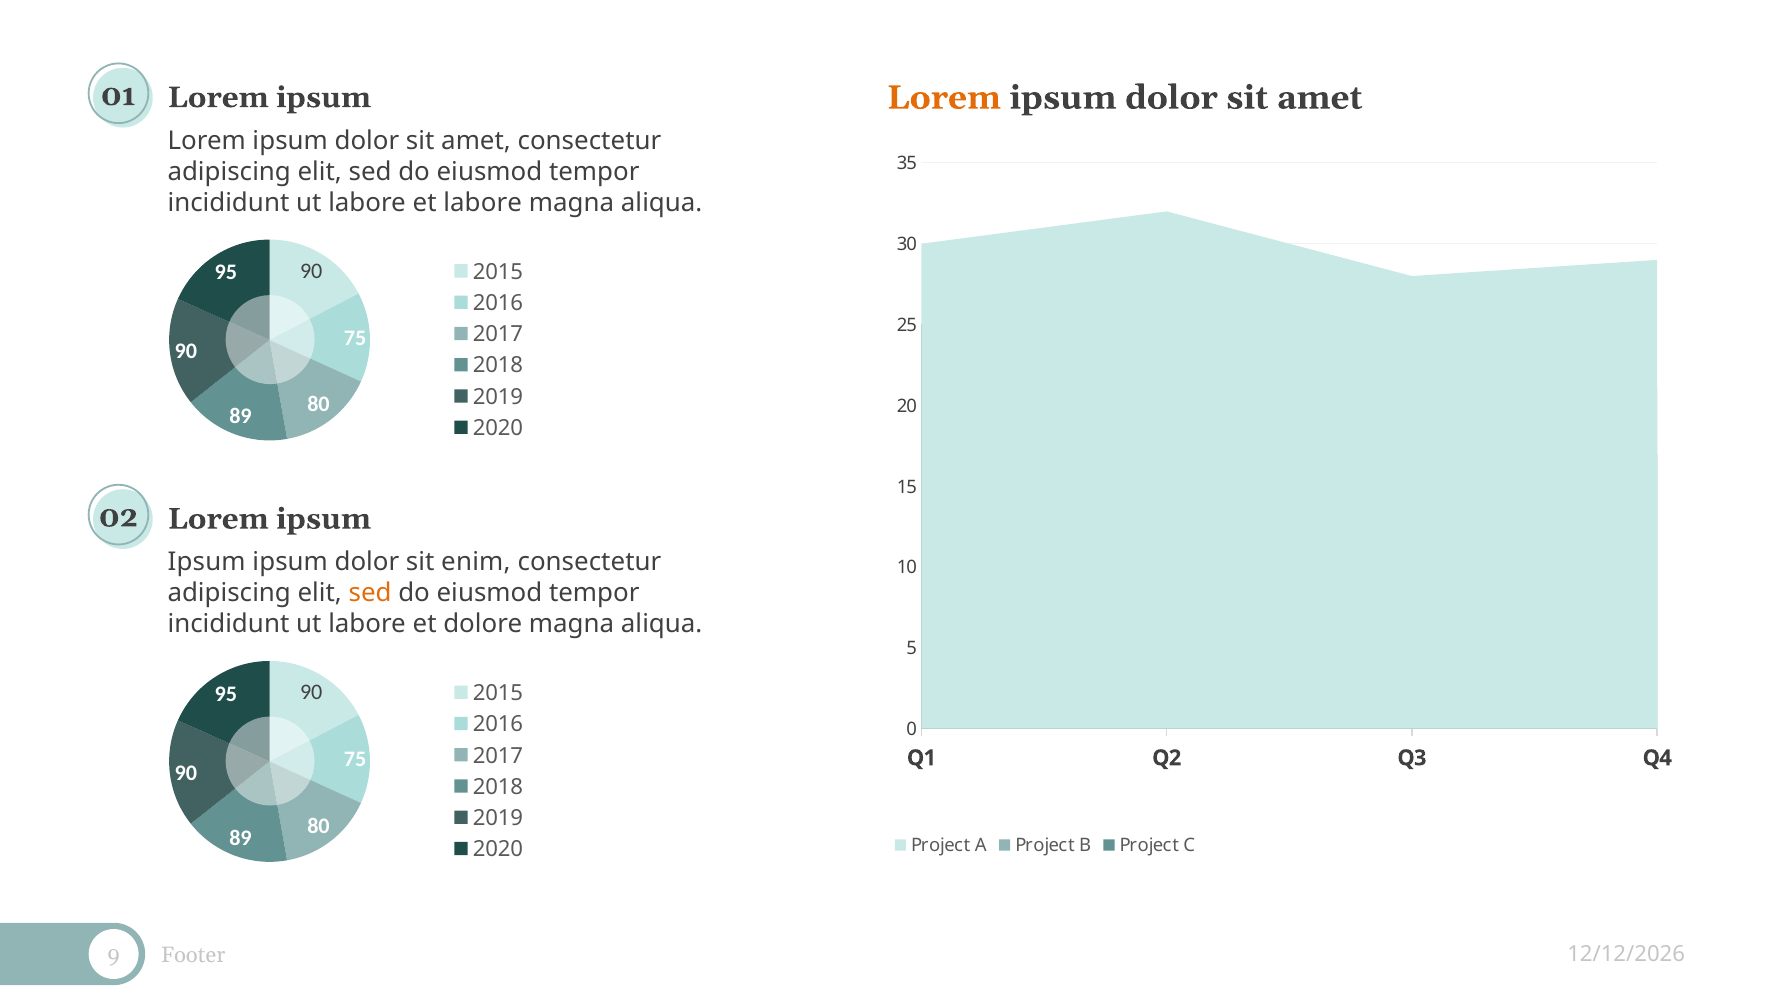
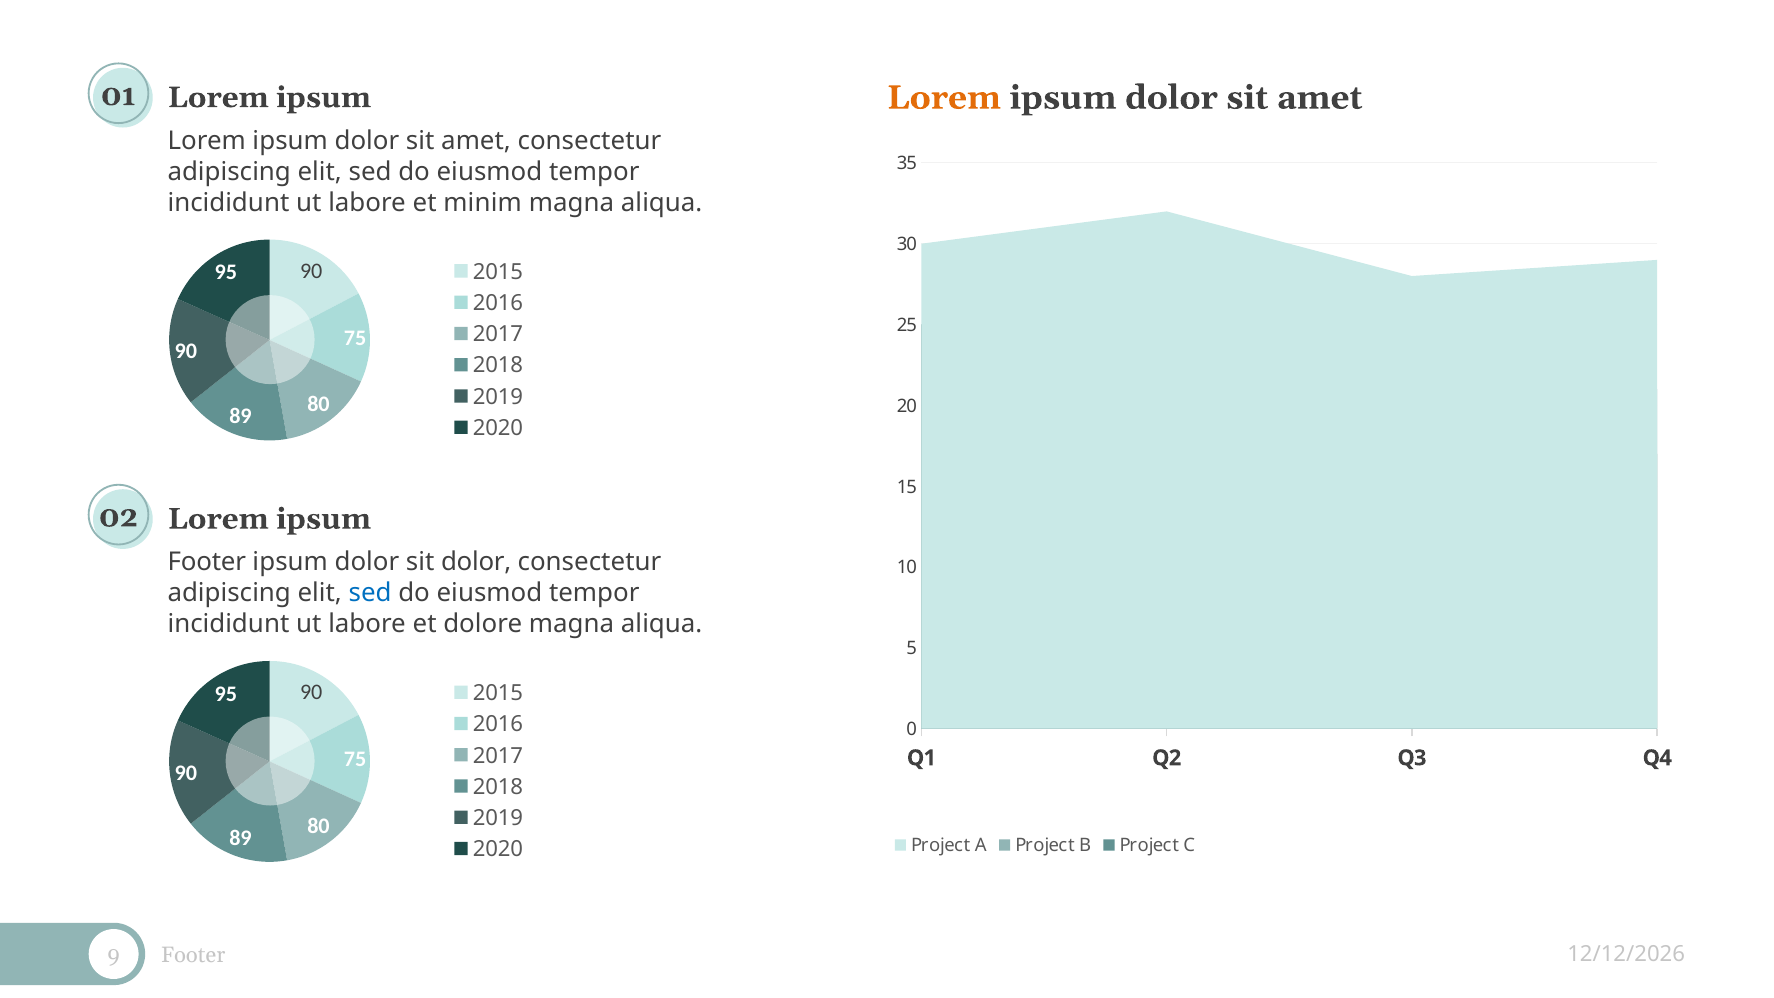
et labore: labore -> minim
Ipsum at (207, 562): Ipsum -> Footer
sit enim: enim -> dolor
sed at (370, 593) colour: orange -> blue
